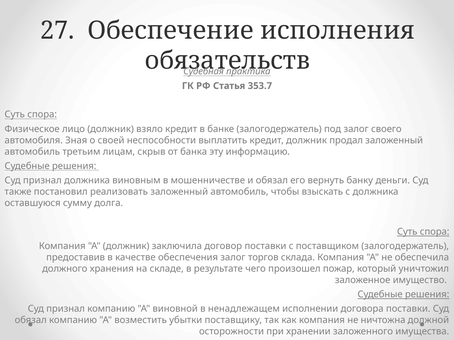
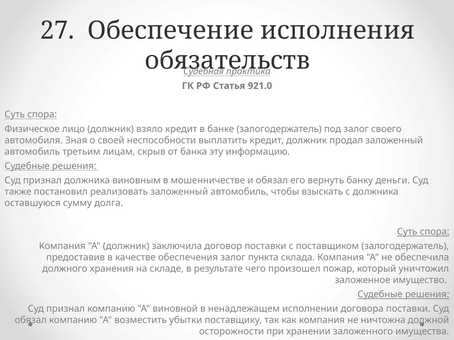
353.7: 353.7 -> 921.0
торгов: торгов -> пункта
